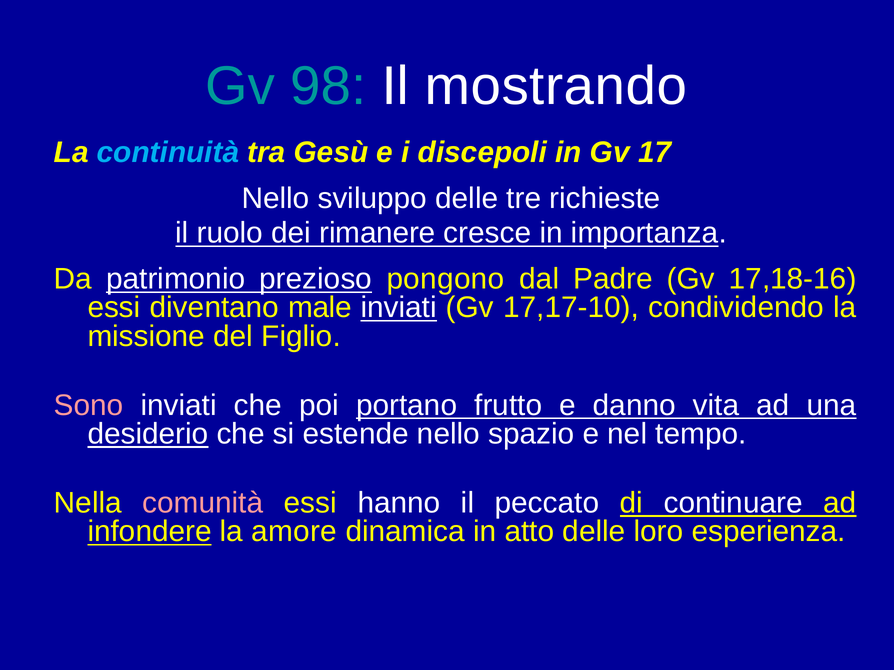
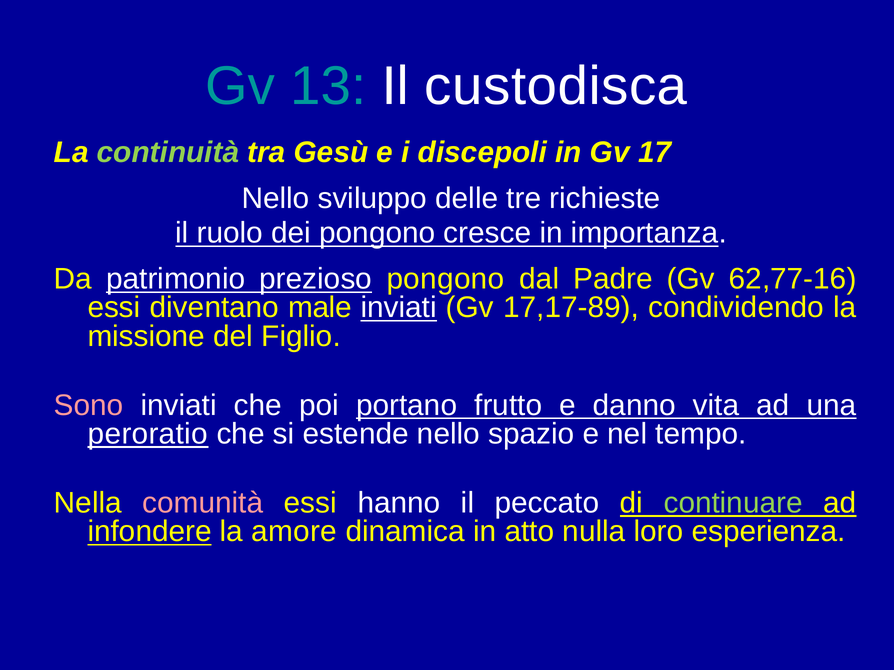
98: 98 -> 13
mostrando: mostrando -> custodisca
continuità colour: light blue -> light green
dei rimanere: rimanere -> pongono
17,18-16: 17,18-16 -> 62,77-16
17,17-10: 17,17-10 -> 17,17-89
desiderio: desiderio -> peroratio
continuare colour: white -> light green
atto delle: delle -> nulla
